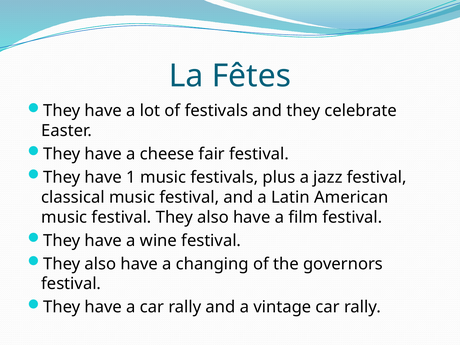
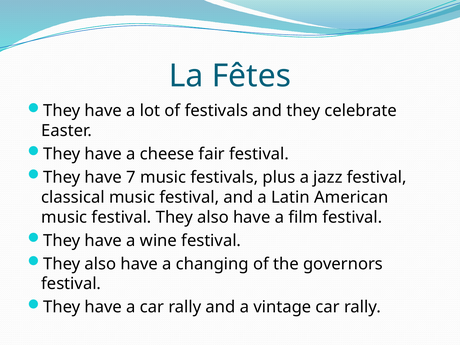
1: 1 -> 7
